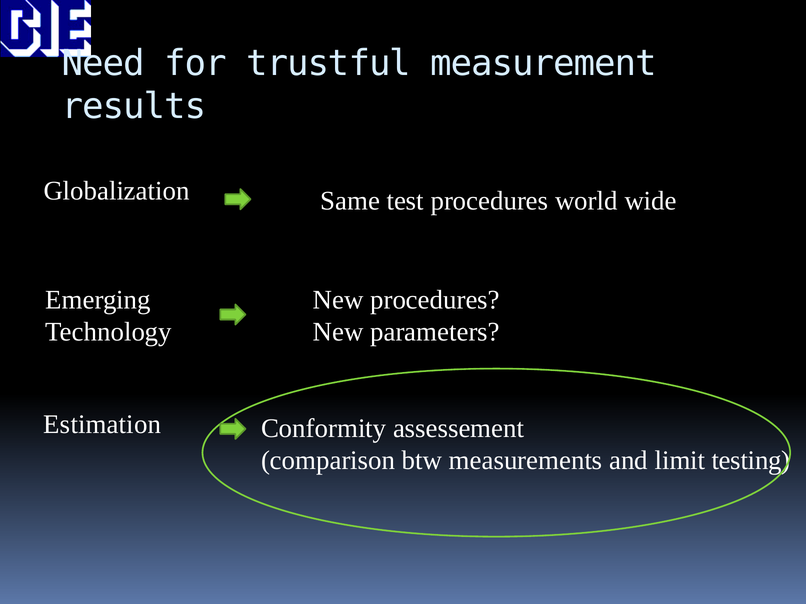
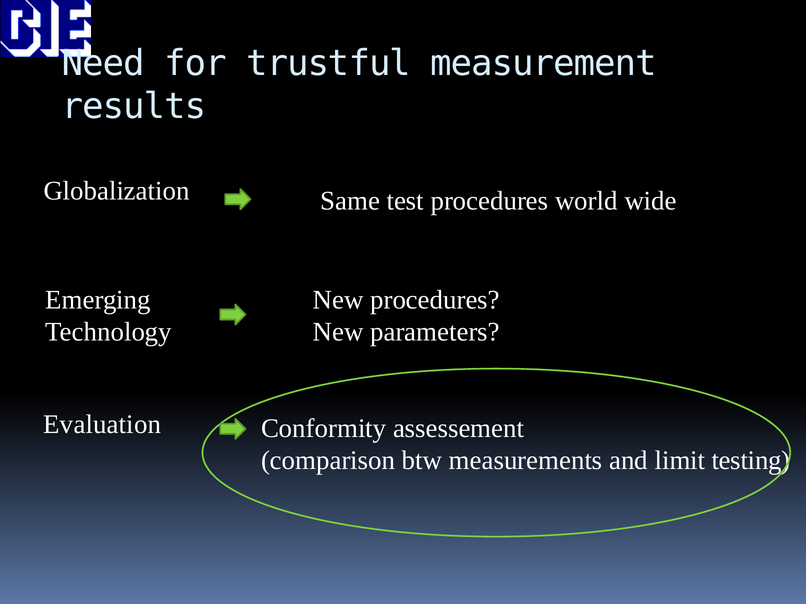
Estimation: Estimation -> Evaluation
